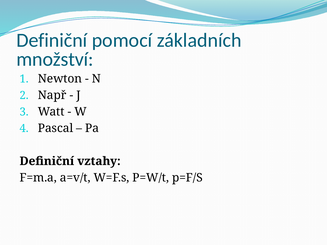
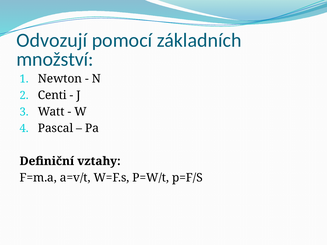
Definiční at (52, 40): Definiční -> Odvozují
Např: Např -> Centi
